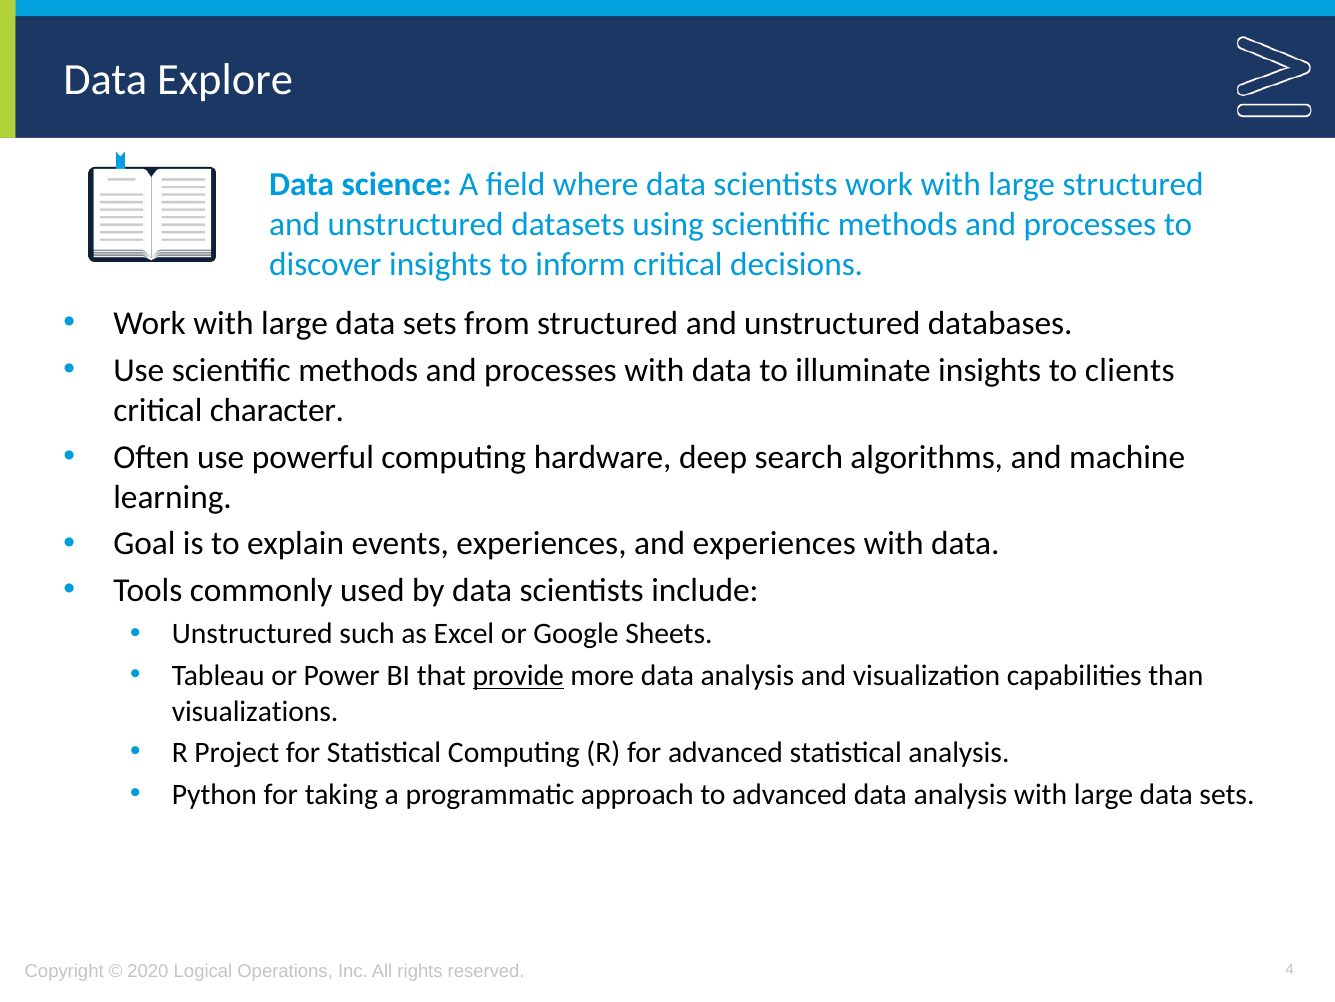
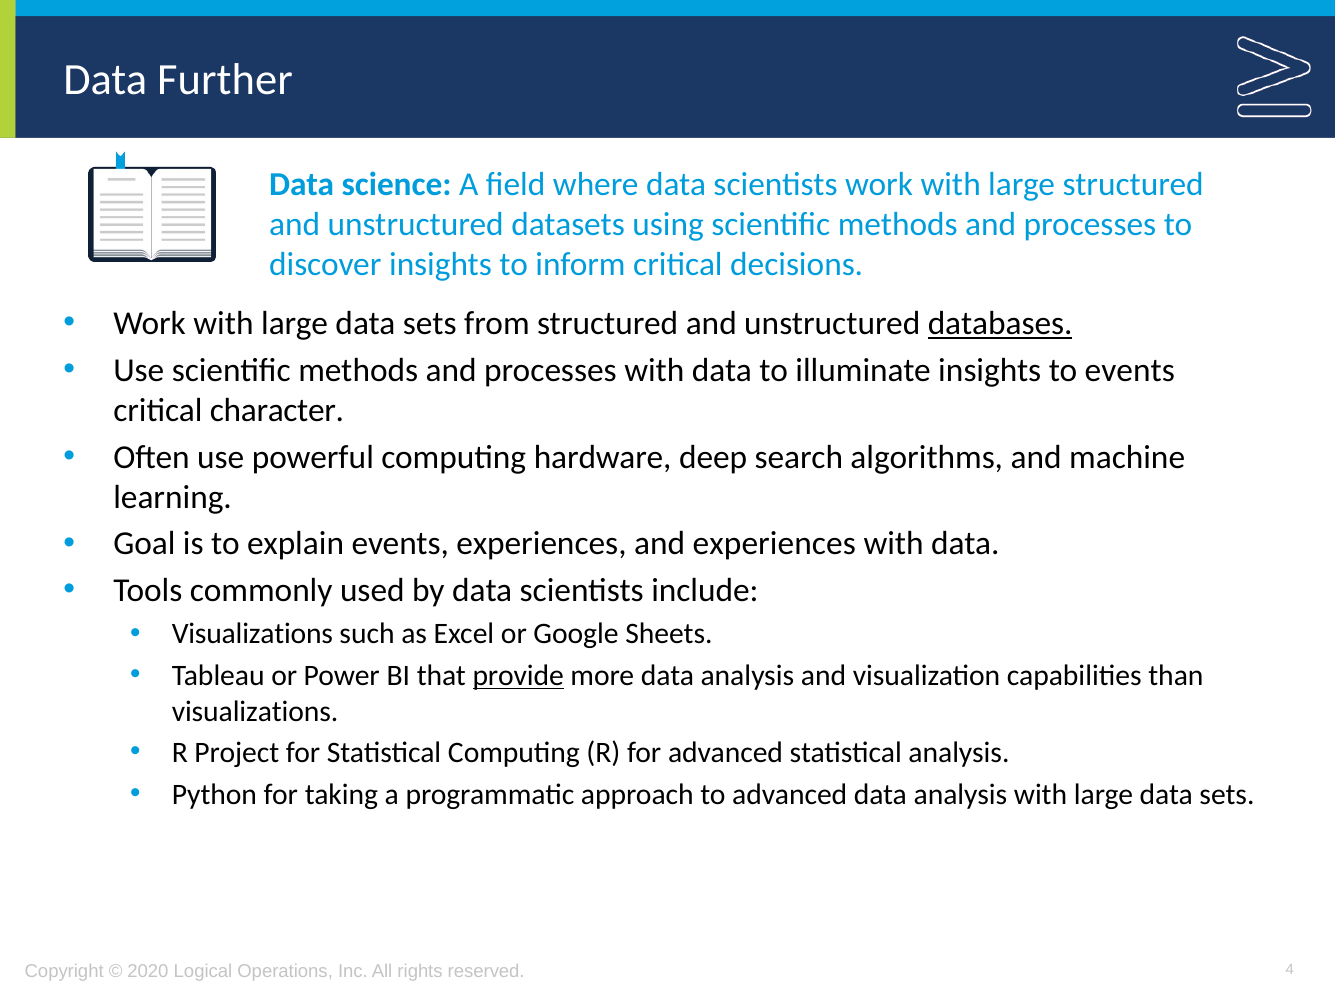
Explore: Explore -> Further
databases underline: none -> present
to clients: clients -> events
Unstructured at (252, 634): Unstructured -> Visualizations
